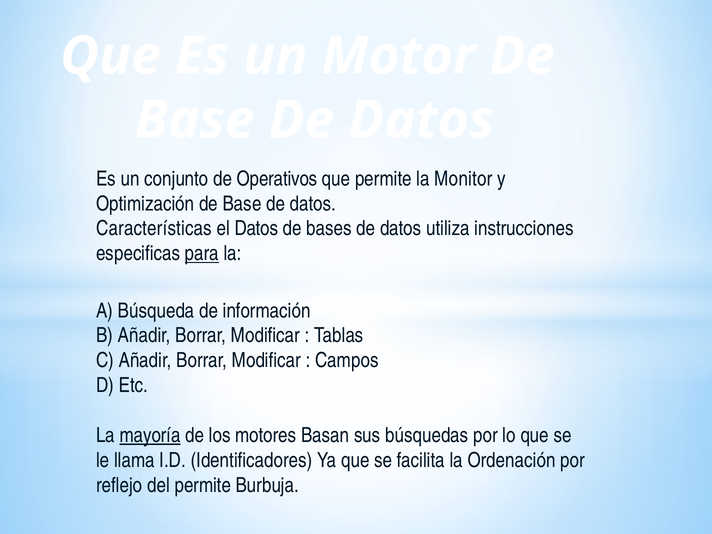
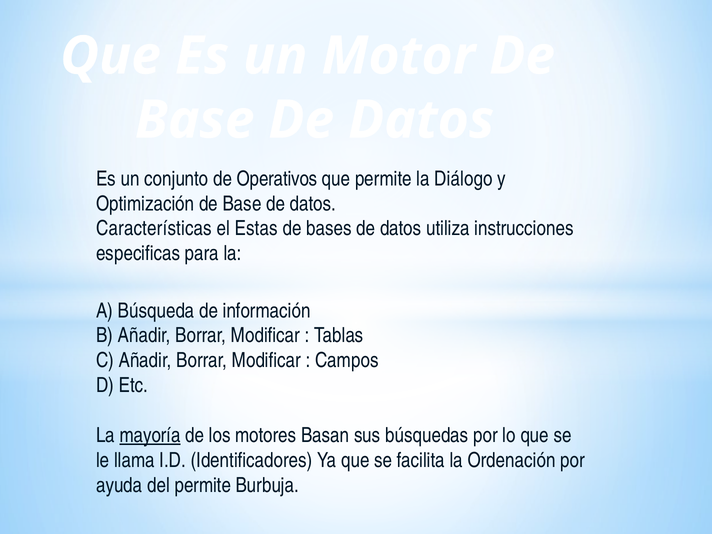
Monitor: Monitor -> Diálogo
el Datos: Datos -> Estas
para underline: present -> none
reflejo: reflejo -> ayuda
